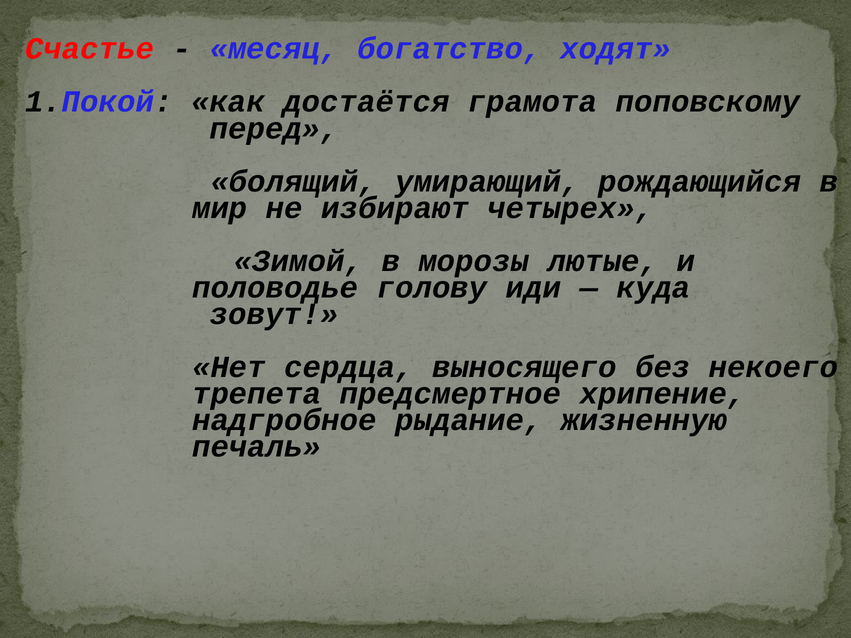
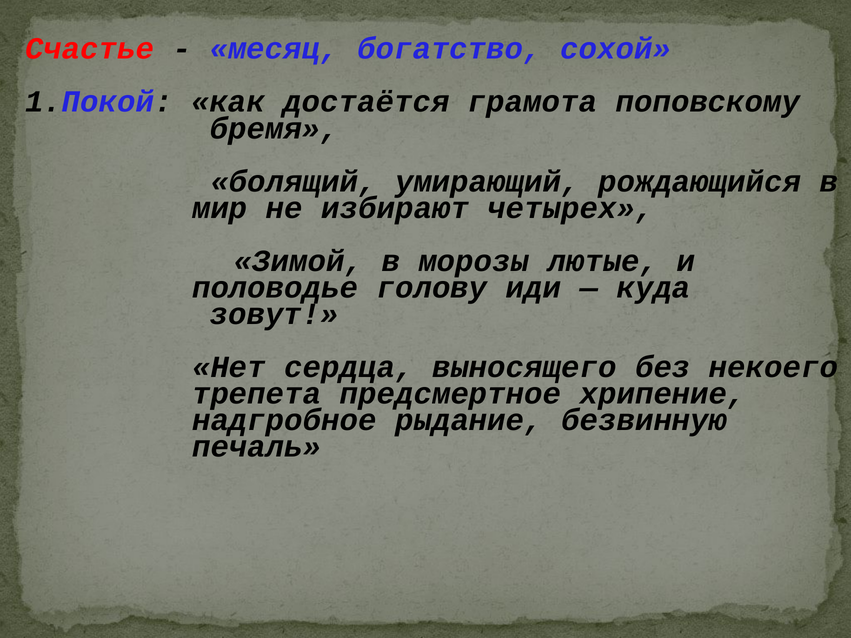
ходят: ходят -> сохой
перед: перед -> бремя
жизненную: жизненную -> безвинную
